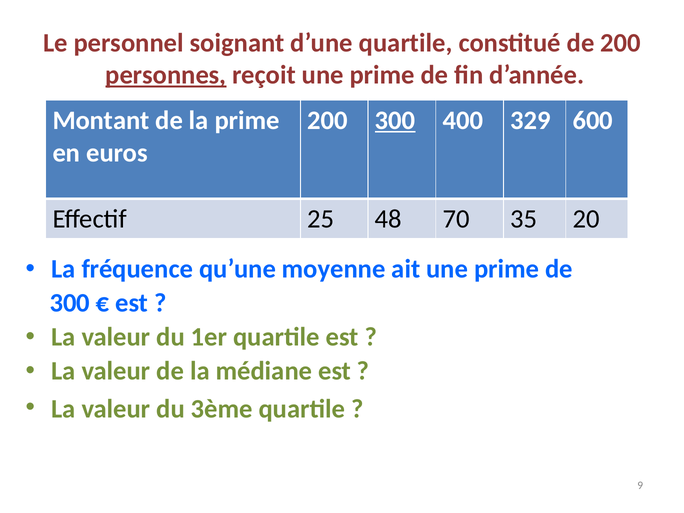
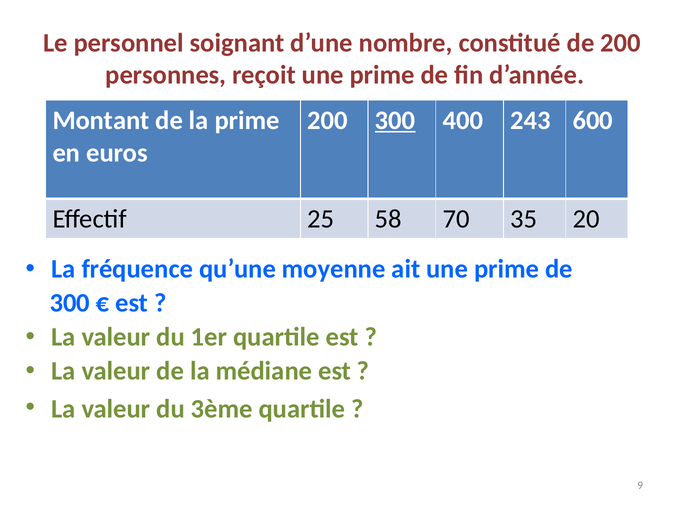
d’une quartile: quartile -> nombre
personnes underline: present -> none
329: 329 -> 243
48: 48 -> 58
